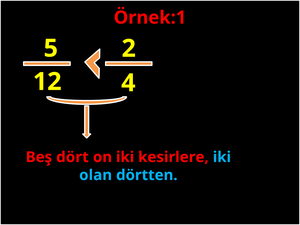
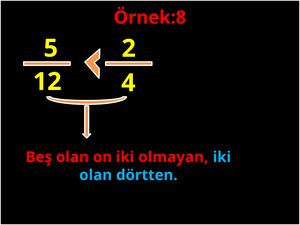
Örnek:1: Örnek:1 -> Örnek:8
Beş dört: dört -> olan
kesirlere: kesirlere -> olmayan
